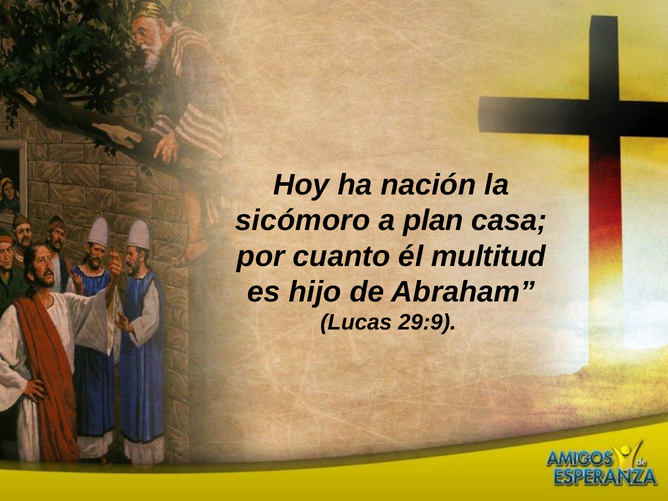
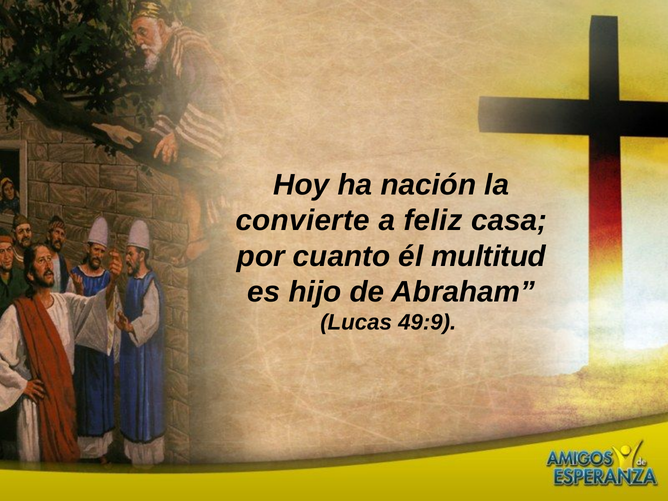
sicómoro: sicómoro -> convierte
plan: plan -> feliz
29:9: 29:9 -> 49:9
